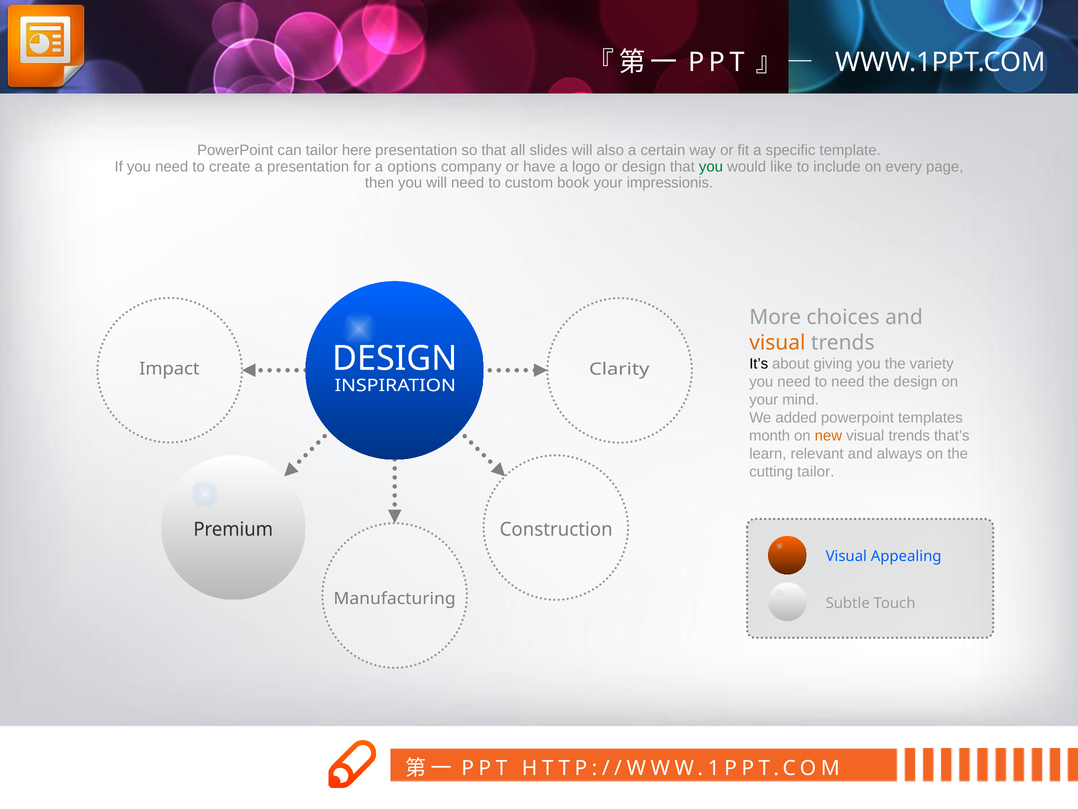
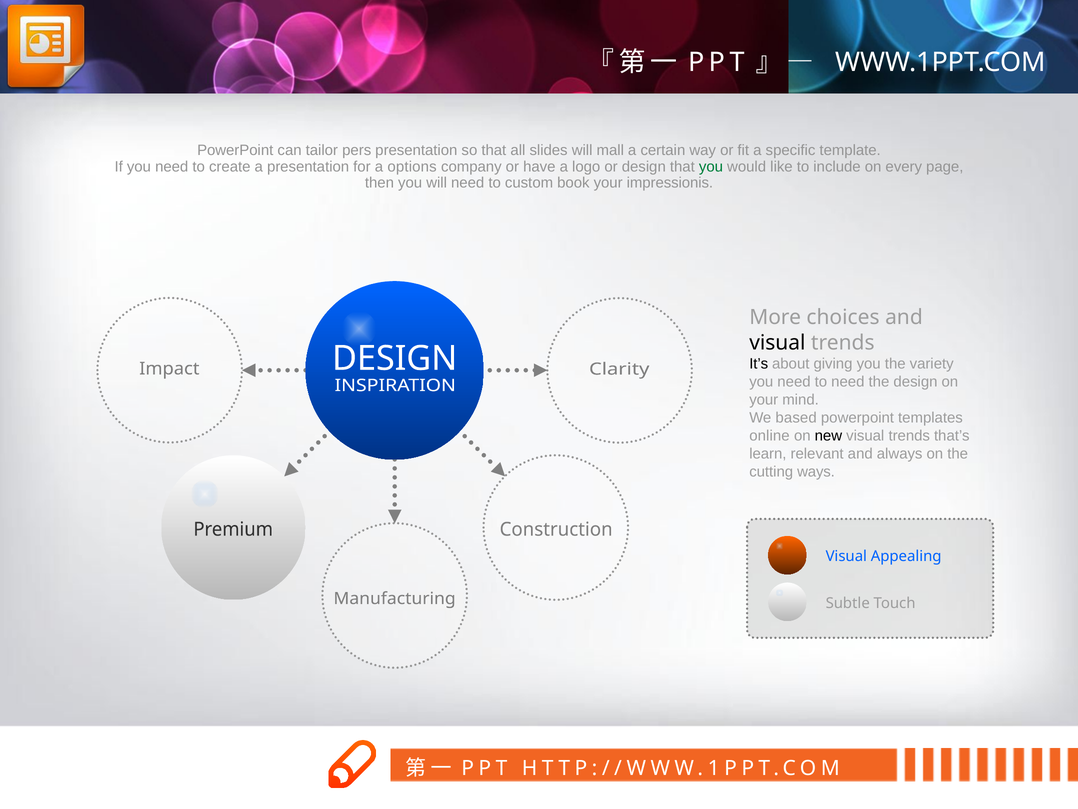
here: here -> pers
also: also -> mall
visual at (777, 342) colour: orange -> black
added: added -> based
month: month -> online
new colour: orange -> black
cutting tailor: tailor -> ways
